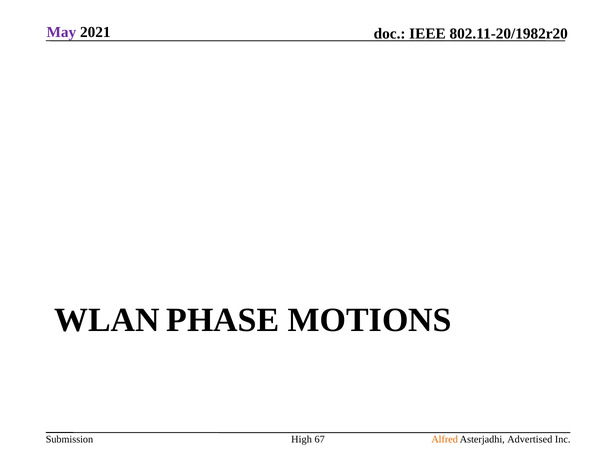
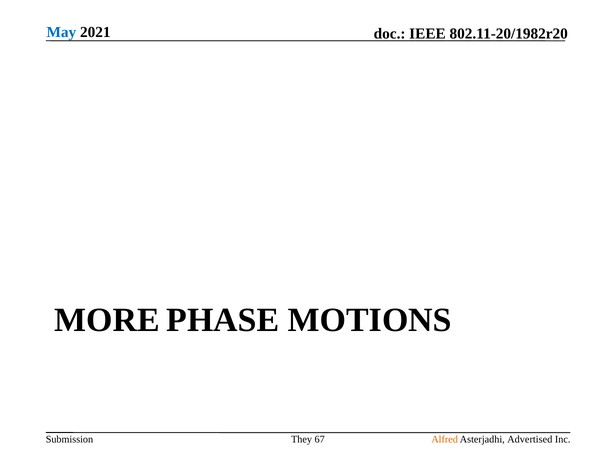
May colour: purple -> blue
WLAN: WLAN -> MORE
High: High -> They
